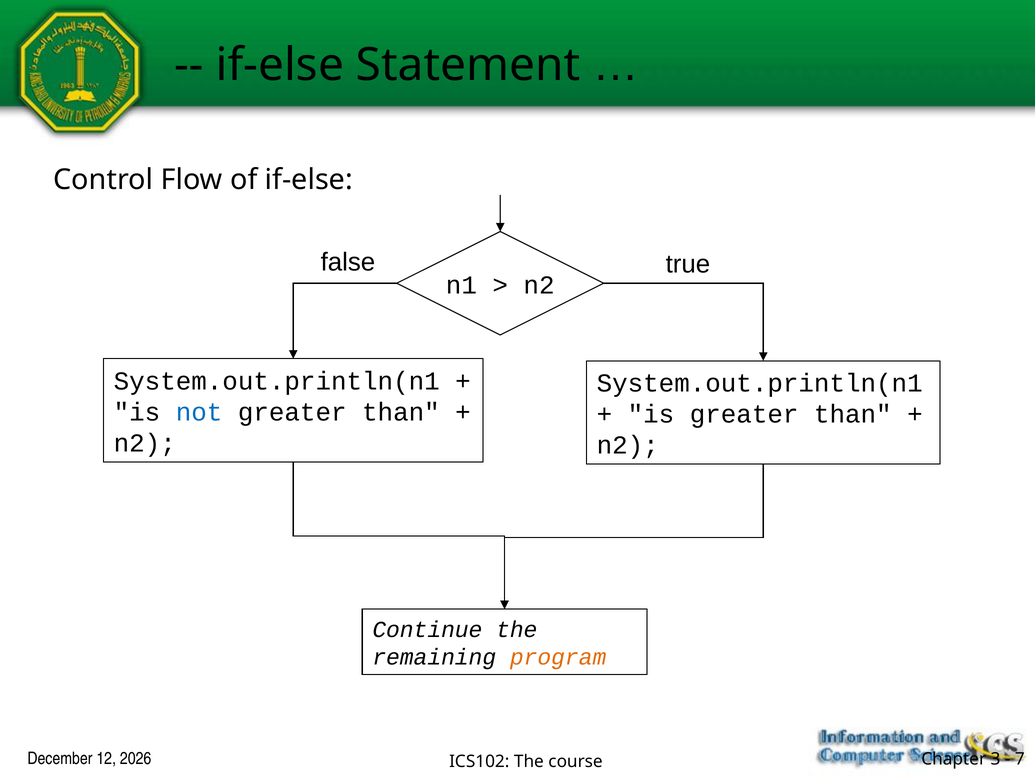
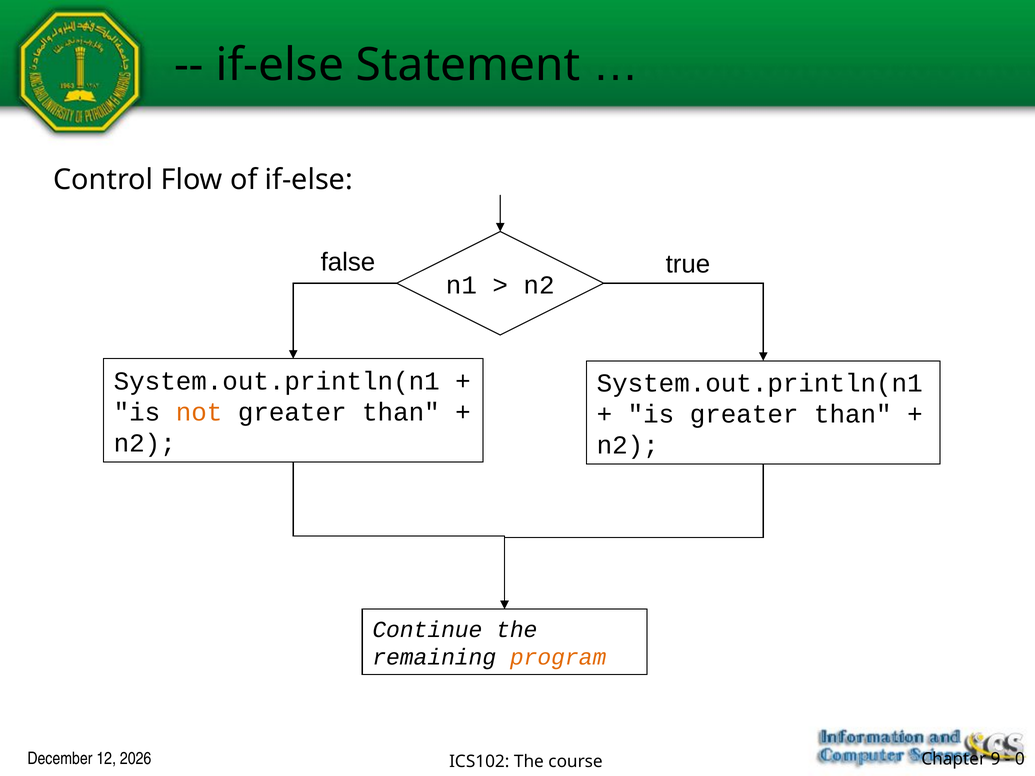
not colour: blue -> orange
3: 3 -> 9
7: 7 -> 0
